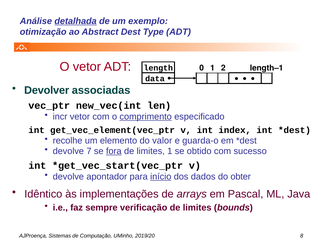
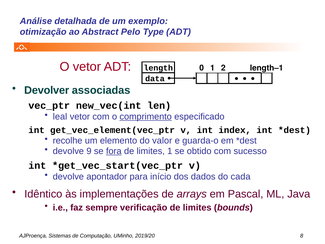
detalhada underline: present -> none
Dest: Dest -> Pelo
incr: incr -> leal
7: 7 -> 9
início underline: present -> none
obter: obter -> cada
